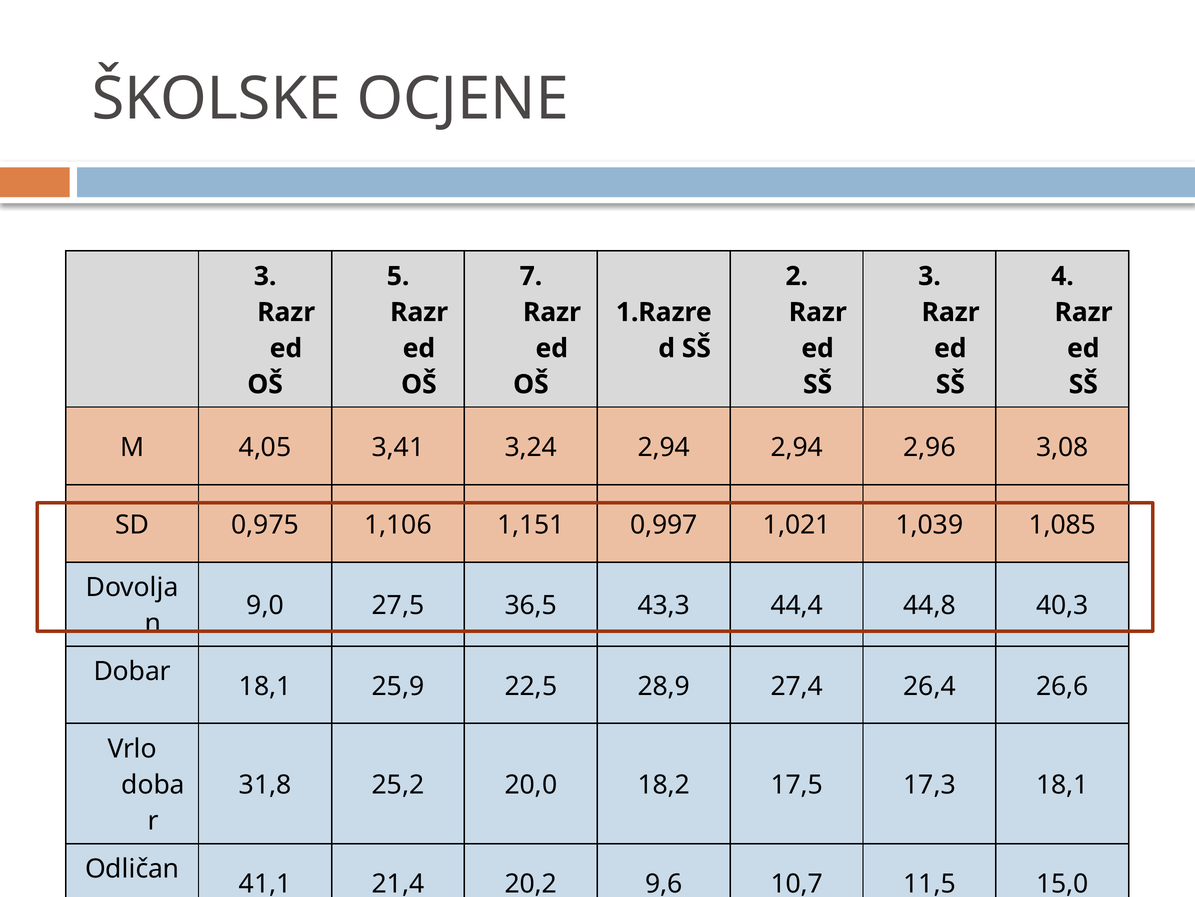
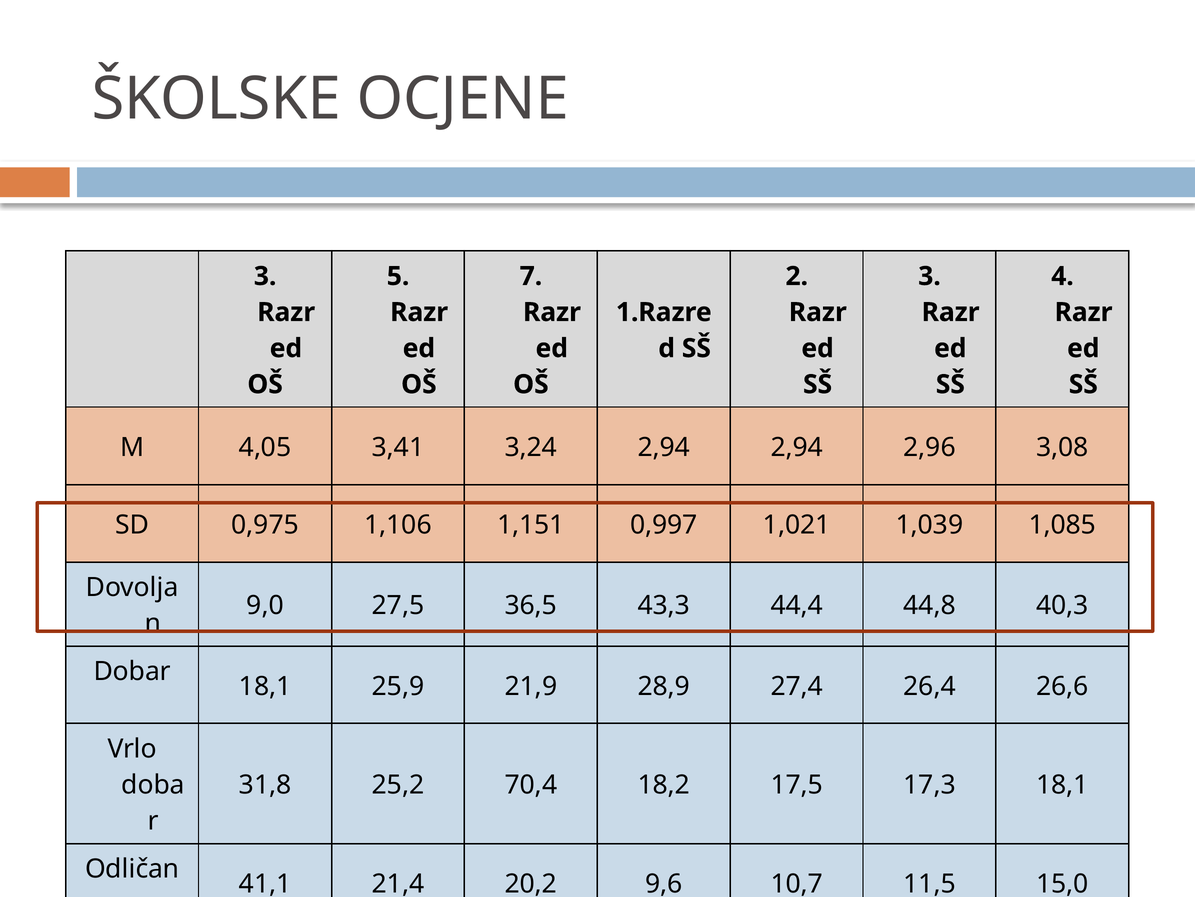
22,5: 22,5 -> 21,9
20,0: 20,0 -> 70,4
